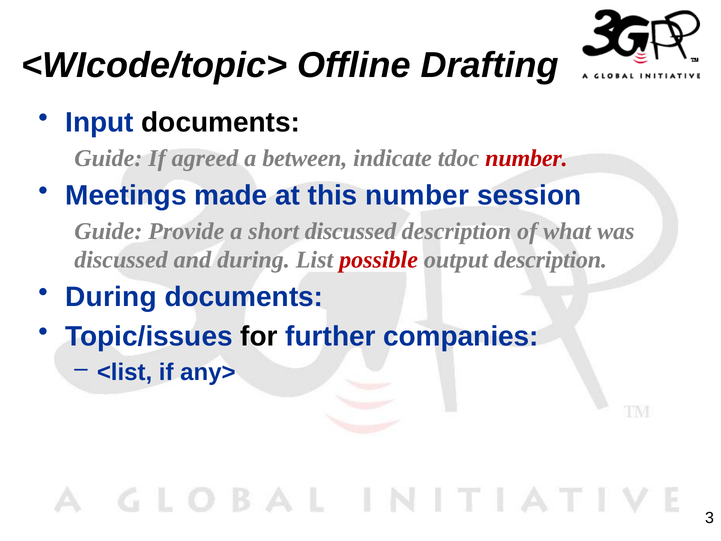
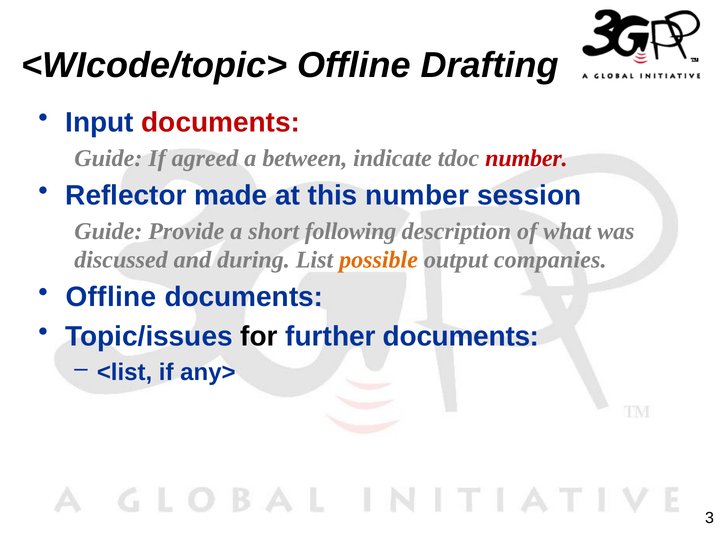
documents at (221, 122) colour: black -> red
Meetings: Meetings -> Reflector
short discussed: discussed -> following
possible colour: red -> orange
output description: description -> companies
During at (111, 297): During -> Offline
further companies: companies -> documents
